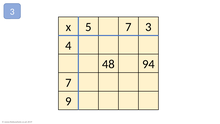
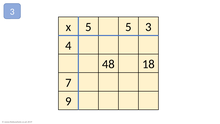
5 7: 7 -> 5
94: 94 -> 18
